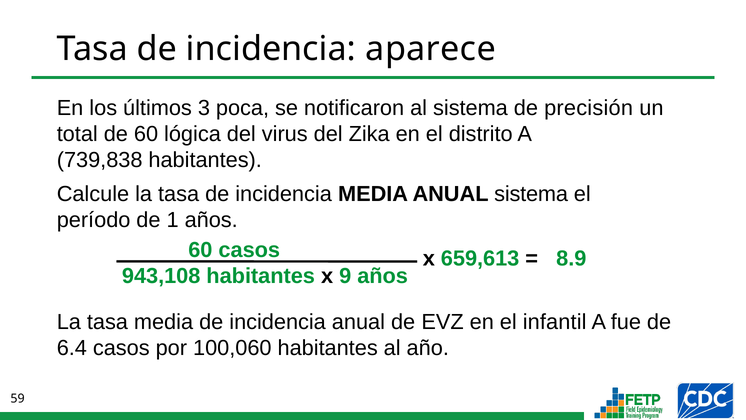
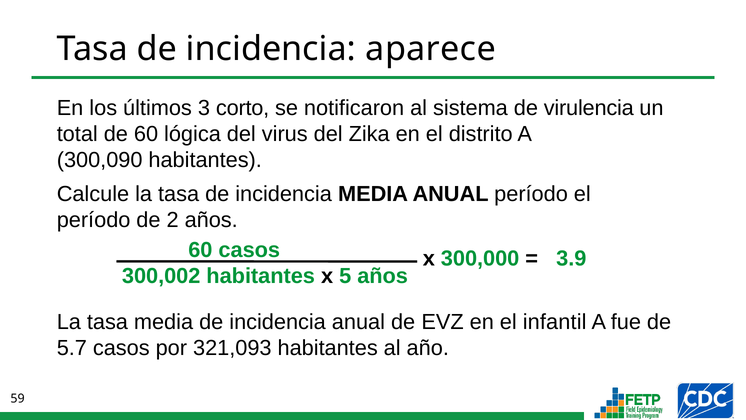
poca: poca -> corto
precisión: precisión -> virulencia
739,838: 739,838 -> 300,090
ANUAL sistema: sistema -> período
1: 1 -> 2
659,613: 659,613 -> 300,000
8.9: 8.9 -> 3.9
943,108: 943,108 -> 300,002
9: 9 -> 5
6.4: 6.4 -> 5.7
100,060: 100,060 -> 321,093
